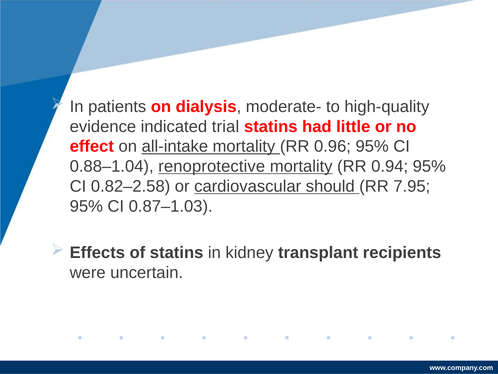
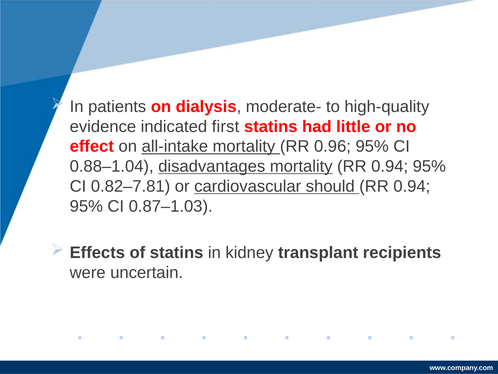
trial: trial -> first
renoprotective: renoprotective -> disadvantages
0.82–2.58: 0.82–2.58 -> 0.82–7.81
7.95 at (412, 186): 7.95 -> 0.94
